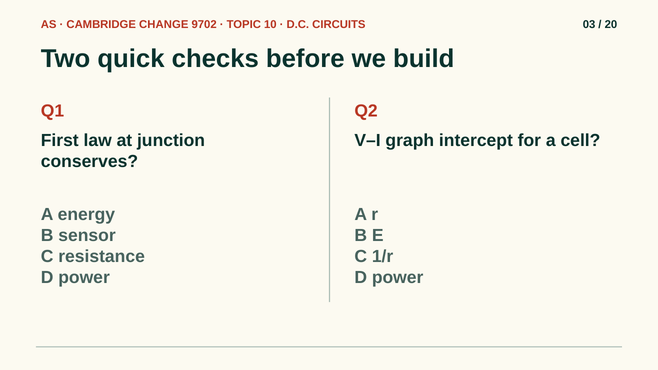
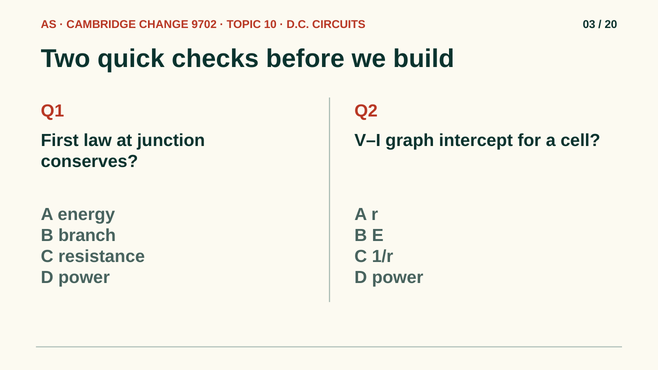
sensor: sensor -> branch
